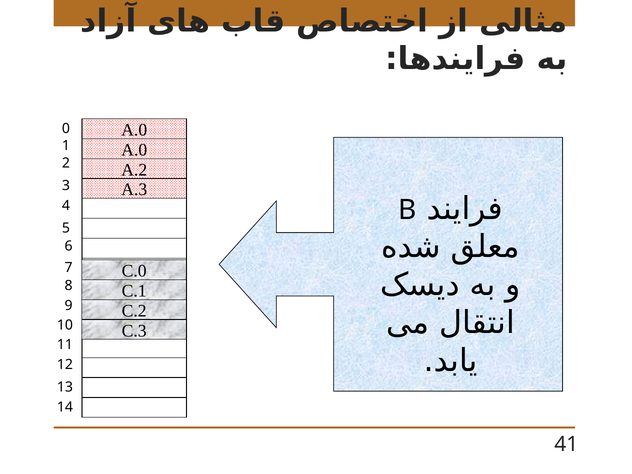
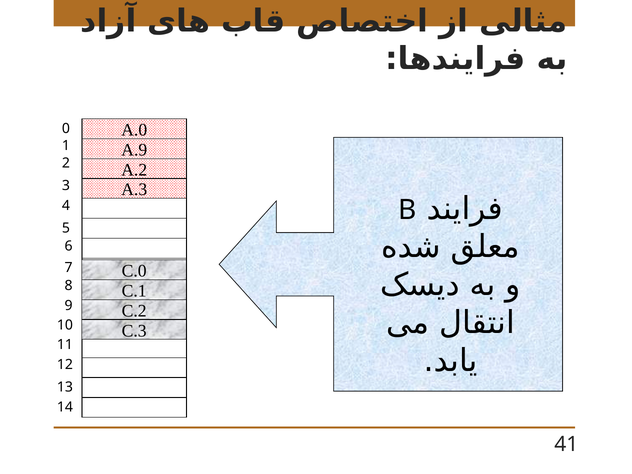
A.0 at (134, 150): A.0 -> A.9
